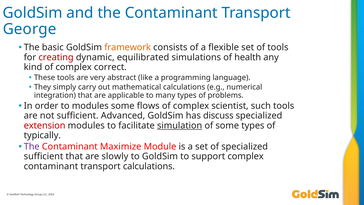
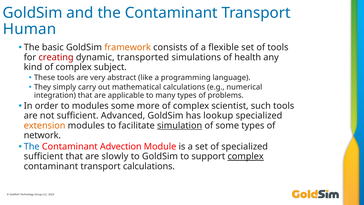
George: George -> Human
equilibrated: equilibrated -> transported
correct: correct -> subject
flows: flows -> more
discuss: discuss -> lookup
extension colour: red -> orange
typically: typically -> network
The at (32, 146) colour: purple -> blue
Maximize: Maximize -> Advection
complex at (246, 156) underline: none -> present
